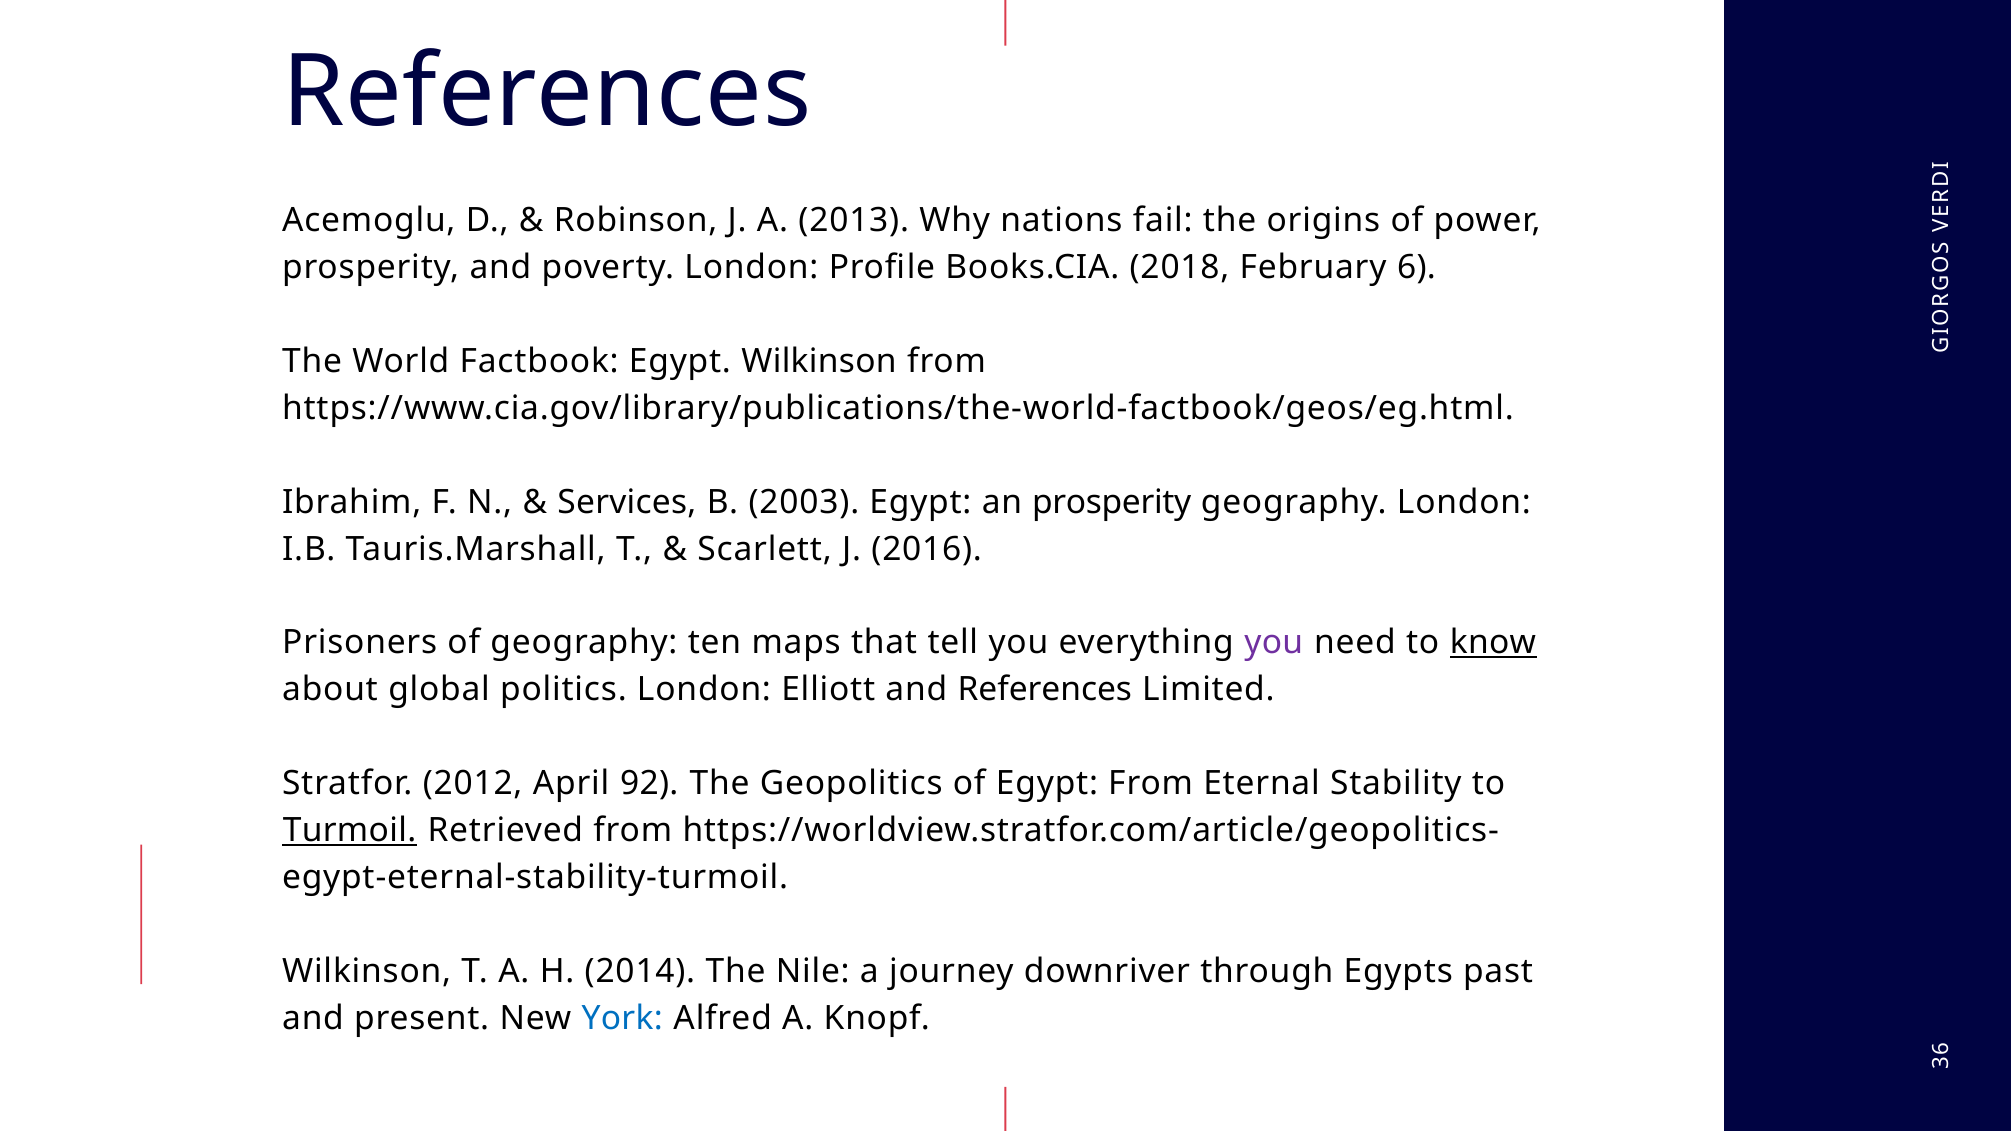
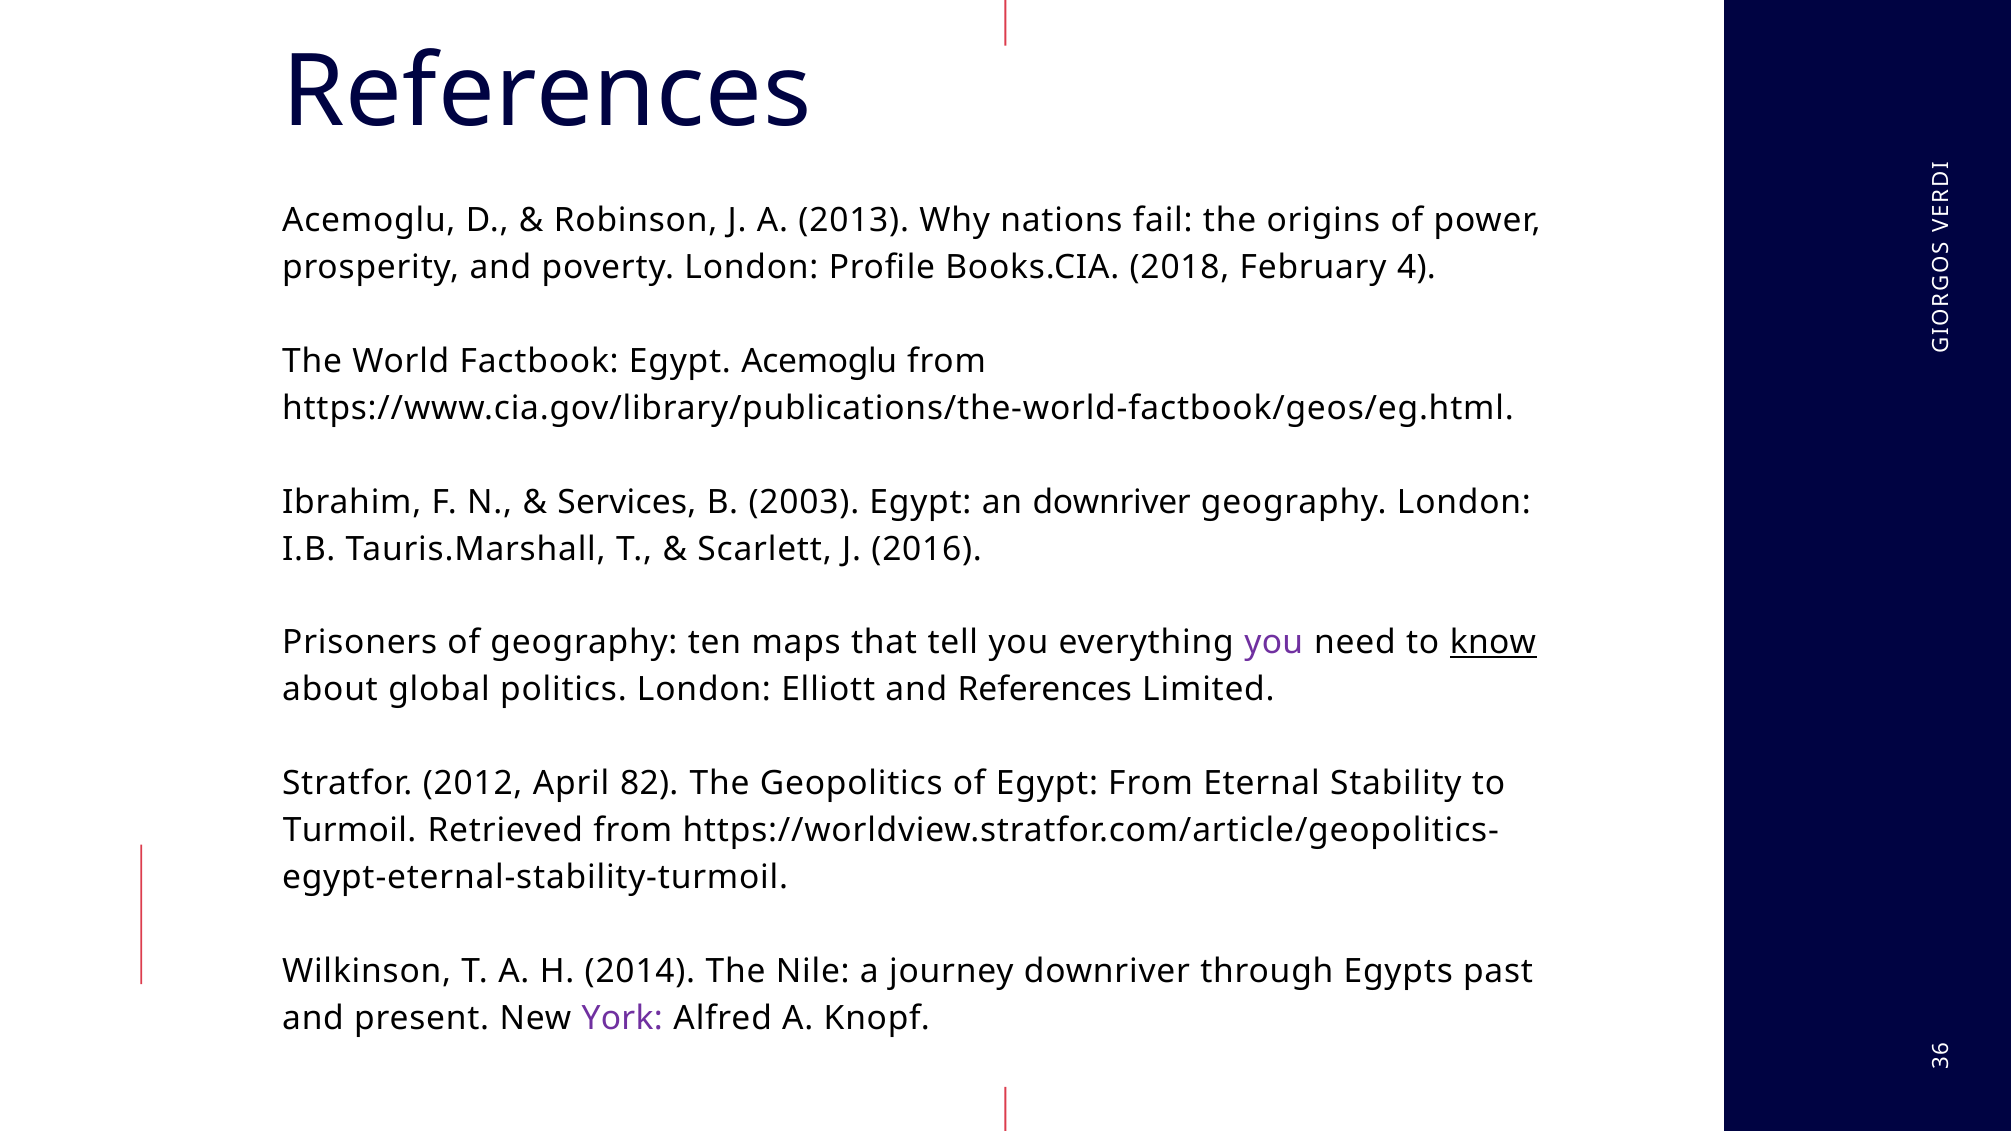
February 6: 6 -> 4
Egypt Wilkinson: Wilkinson -> Acemoglu
an prosperity: prosperity -> downriver
92: 92 -> 82
Turmoil underline: present -> none
York colour: blue -> purple
